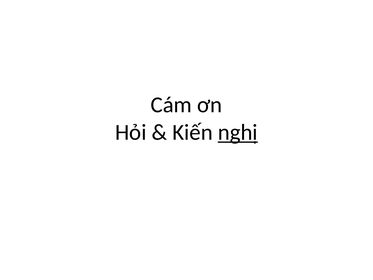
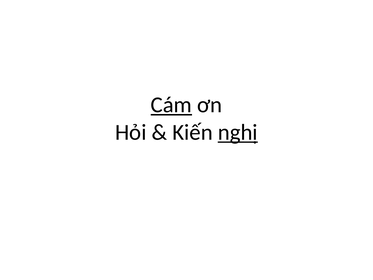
Cám underline: none -> present
